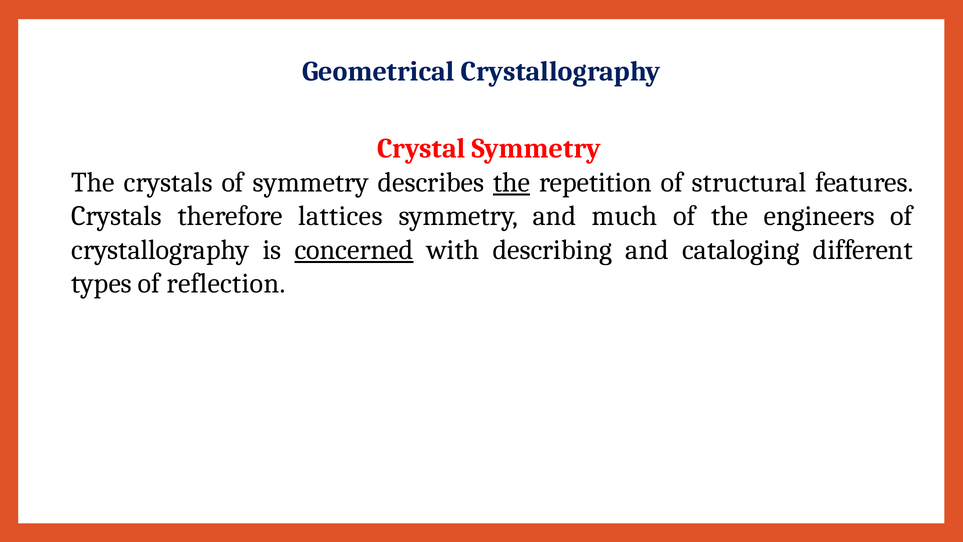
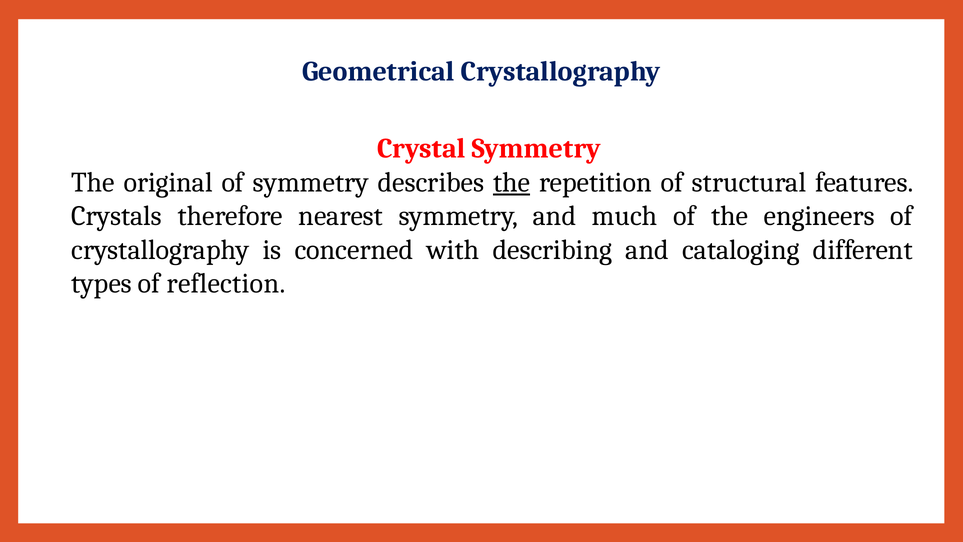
The crystals: crystals -> original
lattices: lattices -> nearest
concerned underline: present -> none
